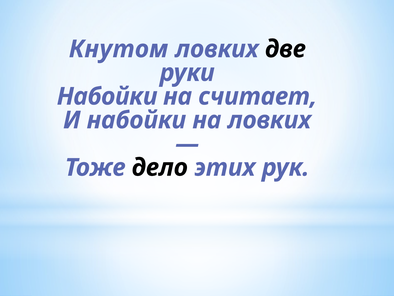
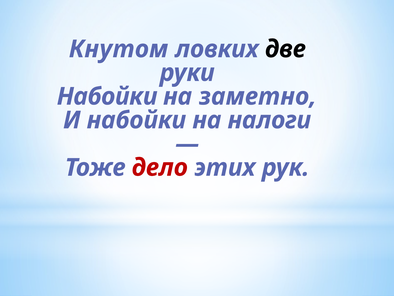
считает: считает -> заметно
на ловких: ловких -> налоги
дело colour: black -> red
